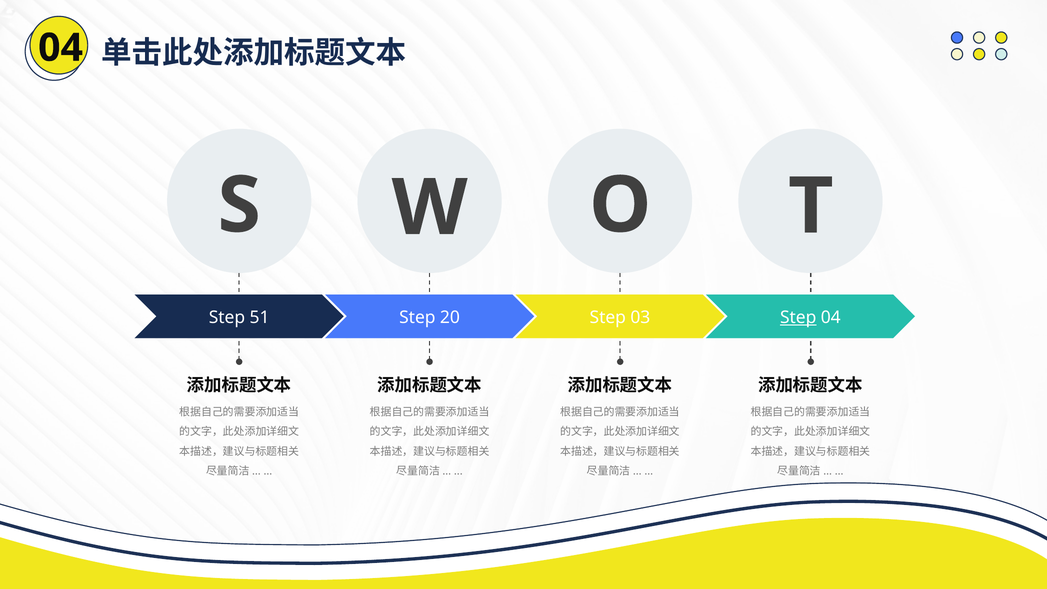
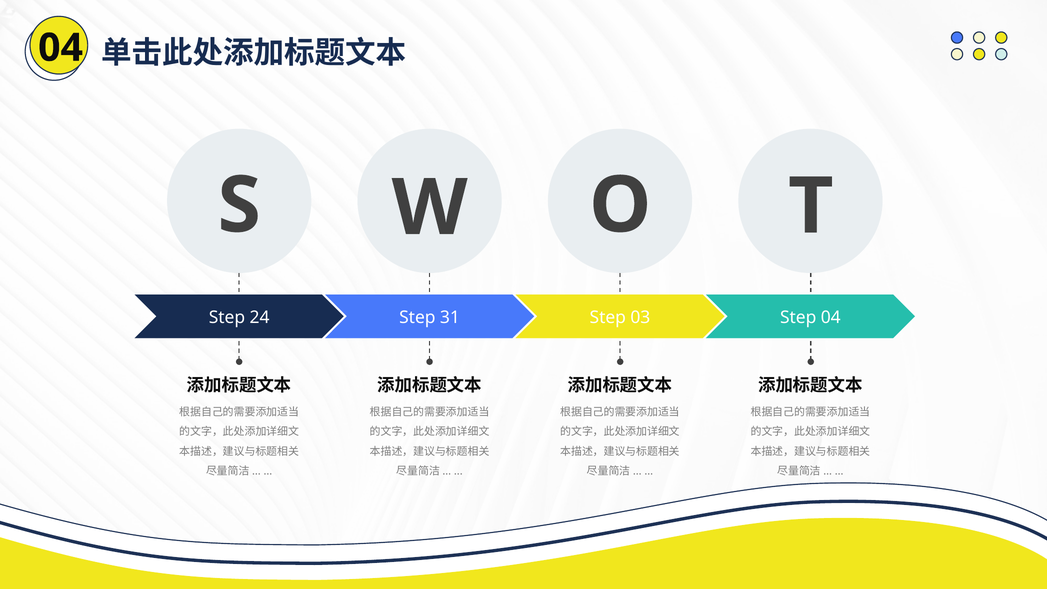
51: 51 -> 24
20: 20 -> 31
Step at (798, 317) underline: present -> none
